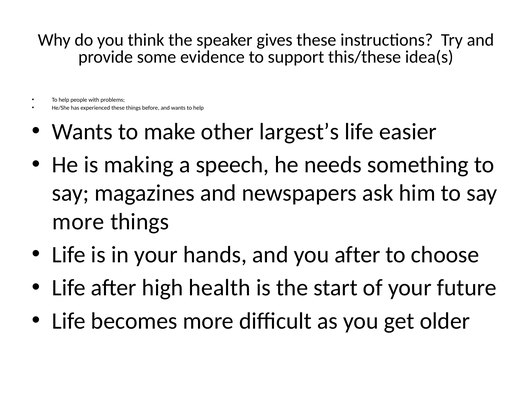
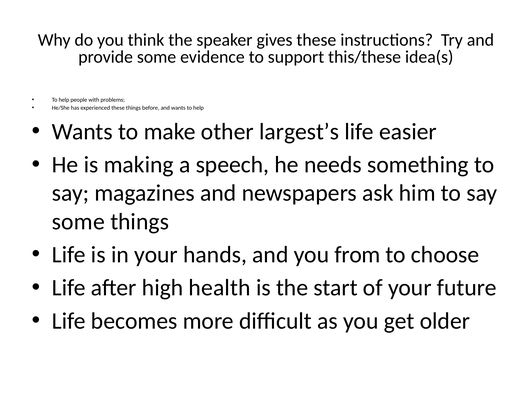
more at (78, 222): more -> some
you after: after -> from
